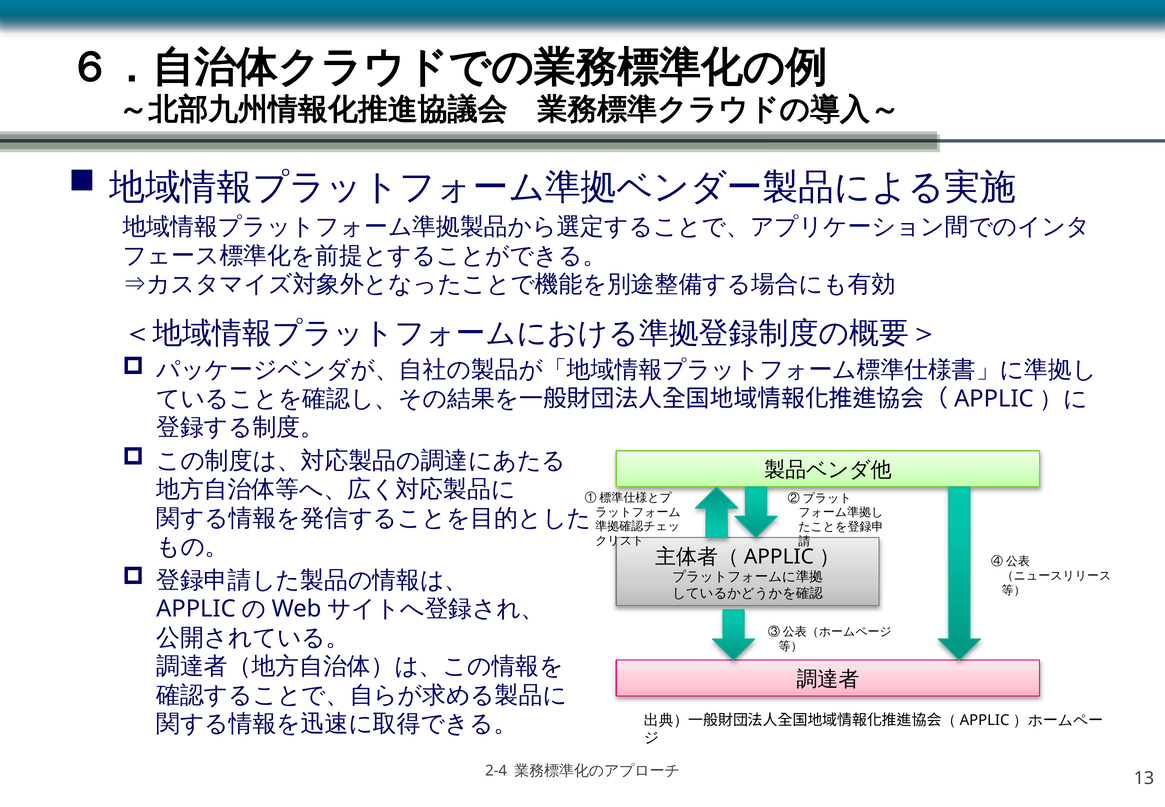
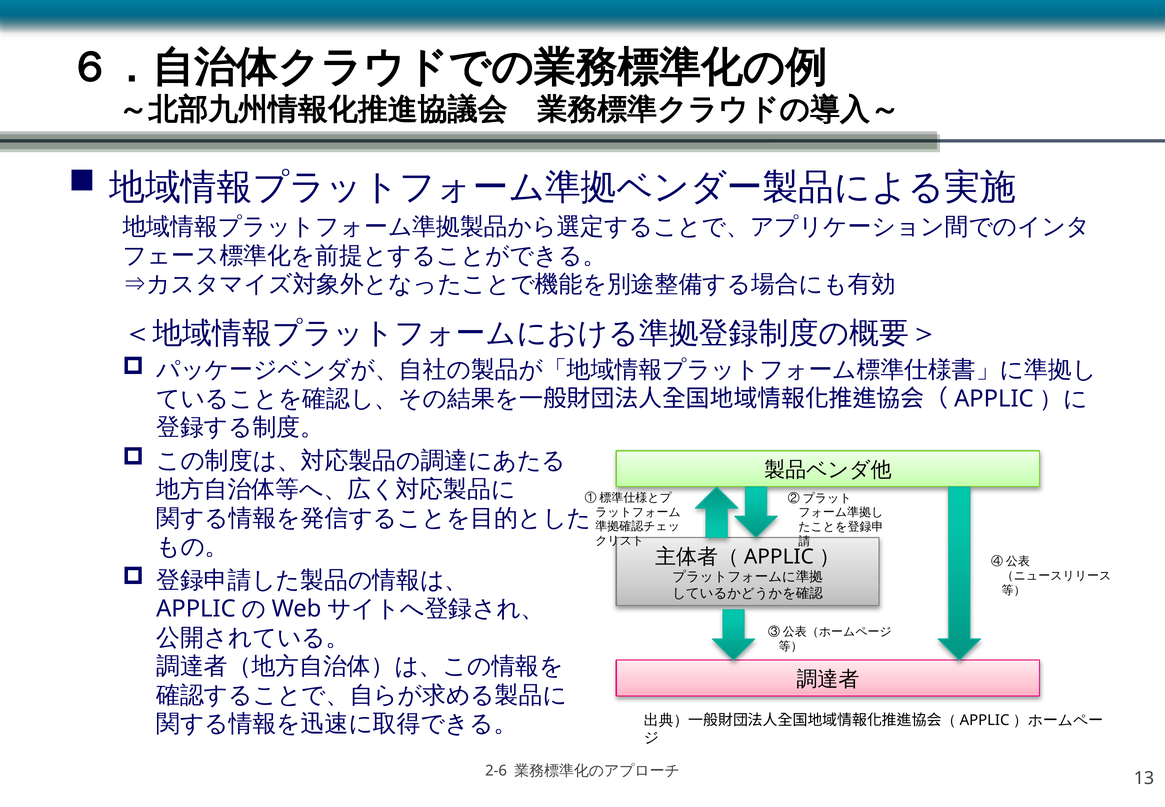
2-4: 2-4 -> 2-6
